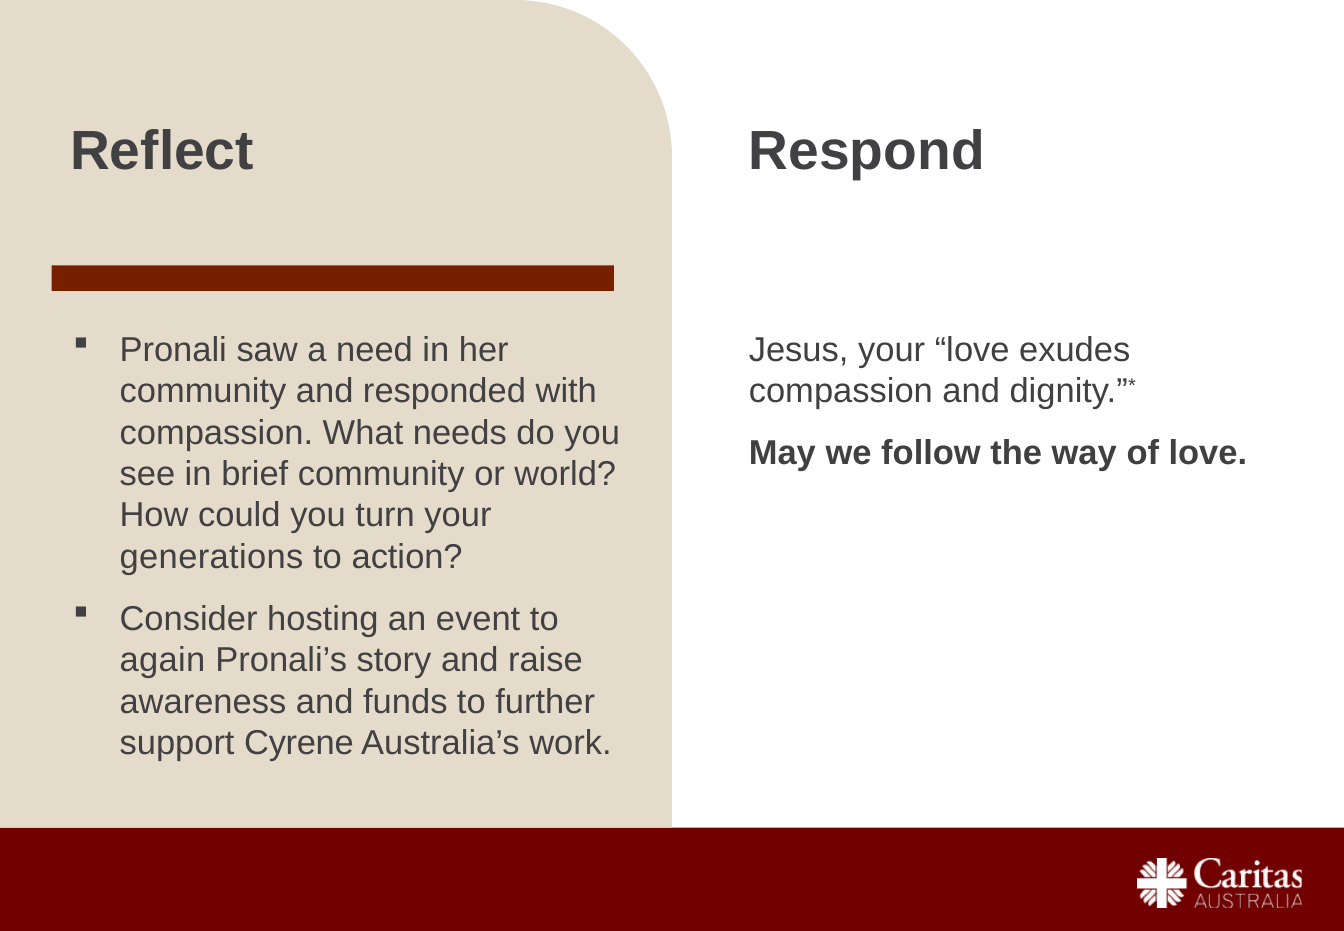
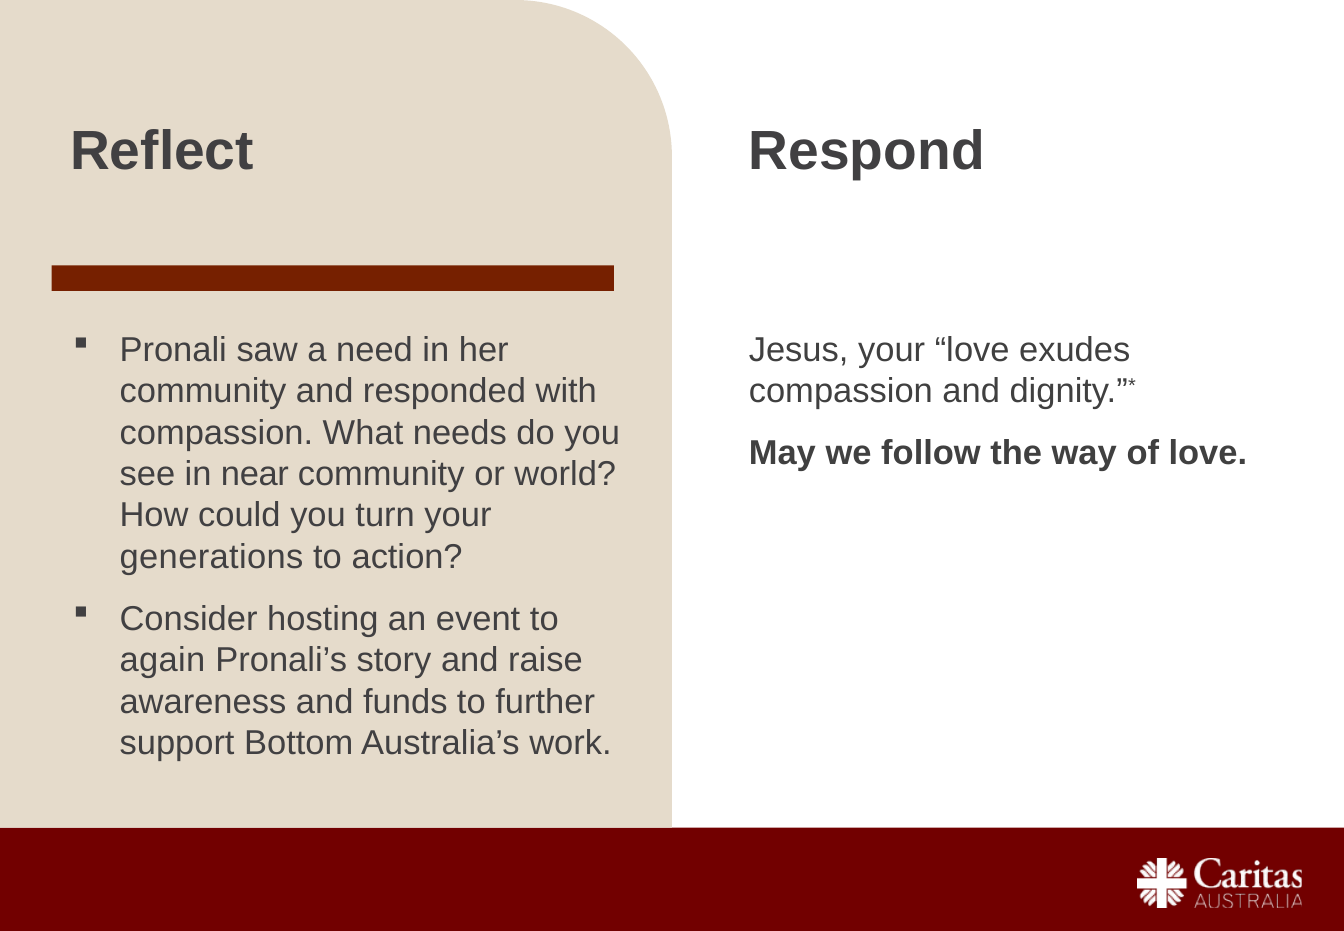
brief: brief -> near
Cyrene: Cyrene -> Bottom
